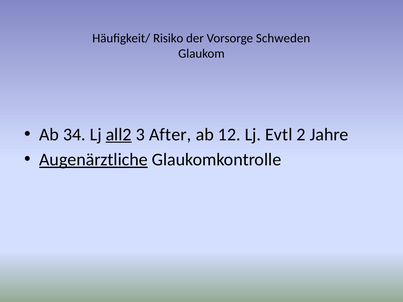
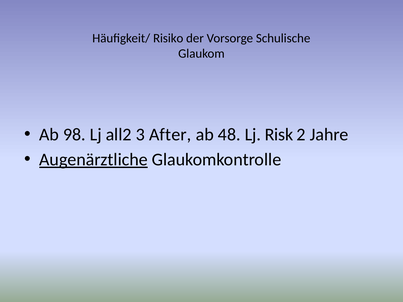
Schweden: Schweden -> Schulische
34: 34 -> 98
all2 underline: present -> none
12: 12 -> 48
Evtl: Evtl -> Risk
